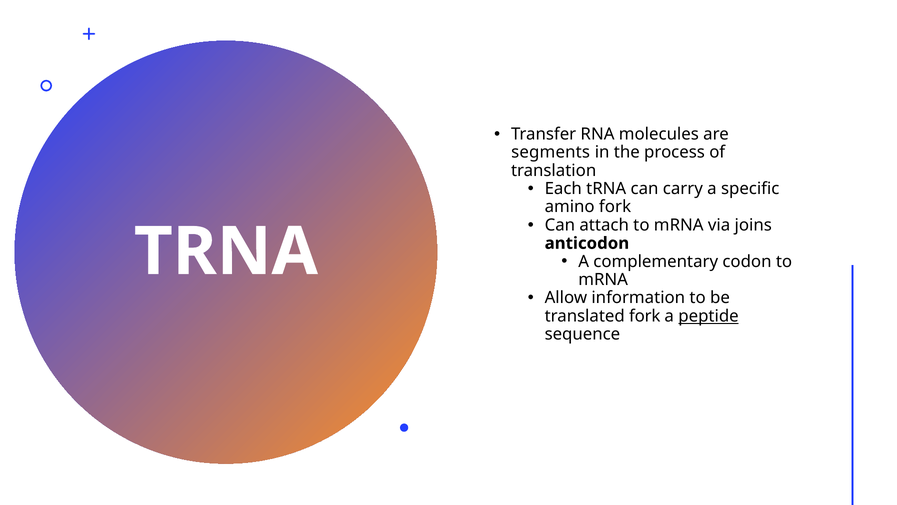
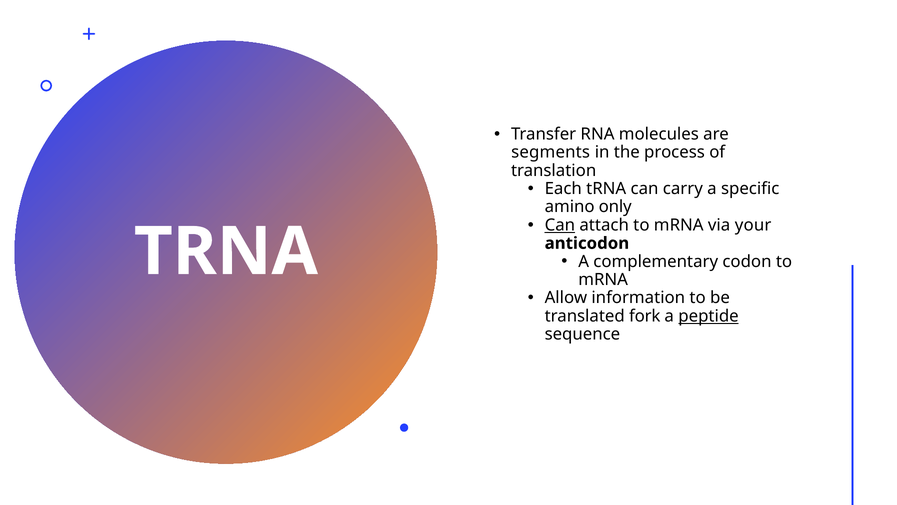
amino fork: fork -> only
Can at (560, 225) underline: none -> present
joins: joins -> your
